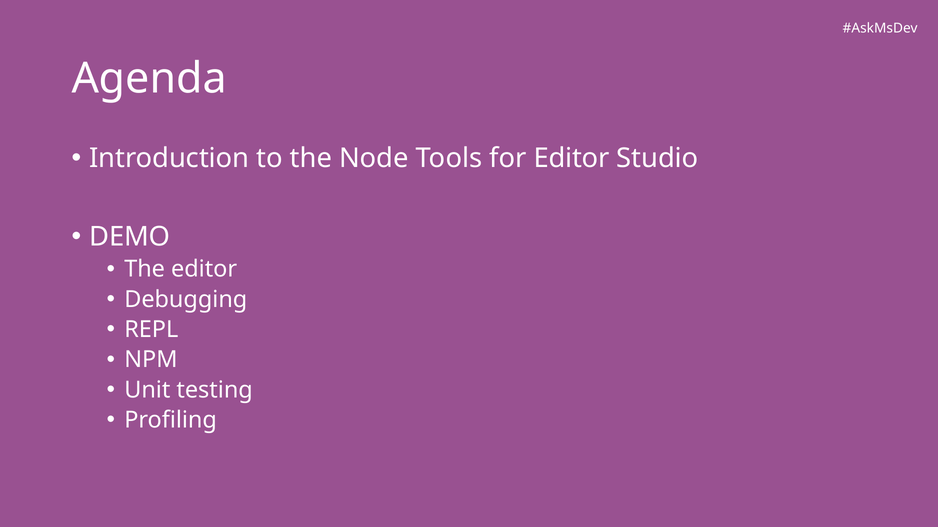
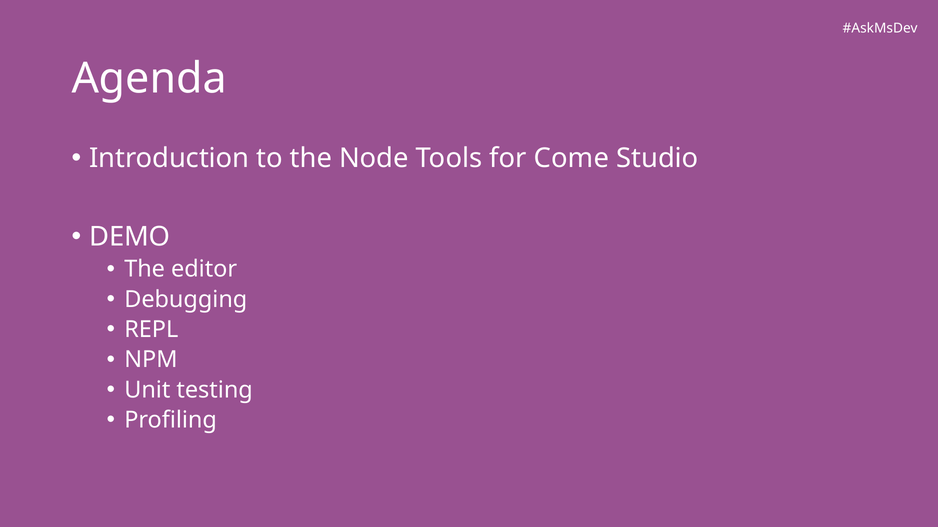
for Editor: Editor -> Come
